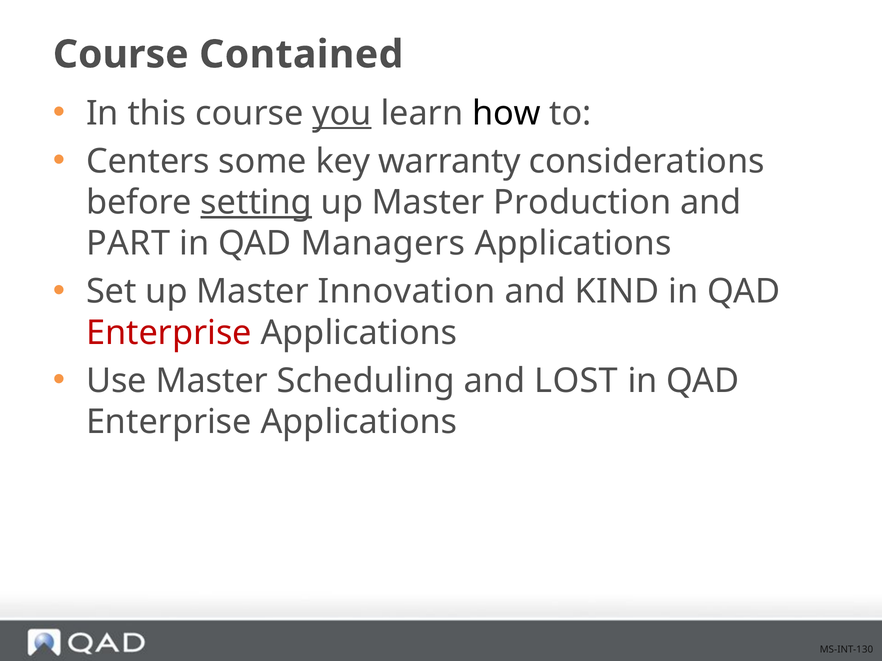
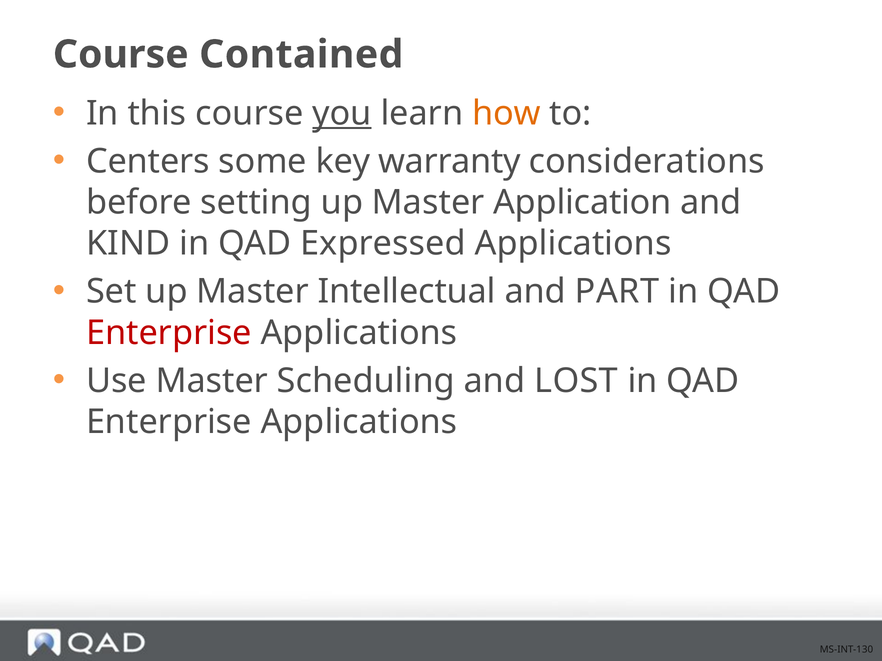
how colour: black -> orange
setting underline: present -> none
Production: Production -> Application
PART: PART -> KIND
Managers: Managers -> Expressed
Innovation: Innovation -> Intellectual
KIND: KIND -> PART
